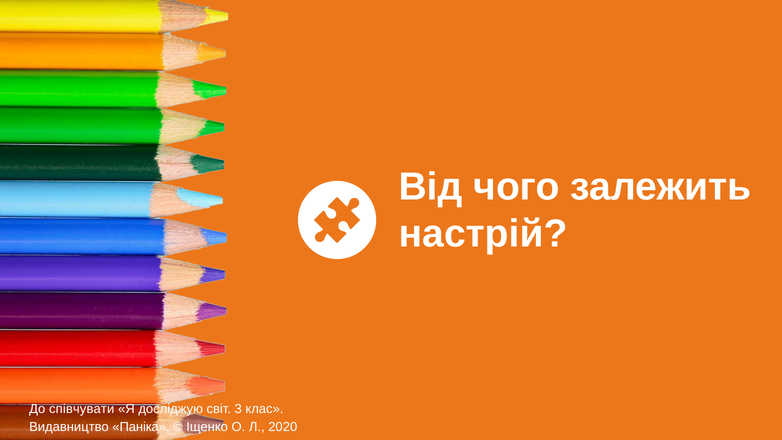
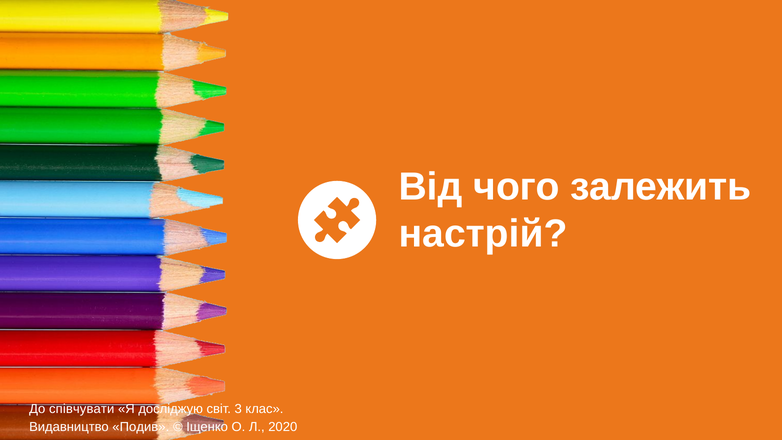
Паніка: Паніка -> Подив
